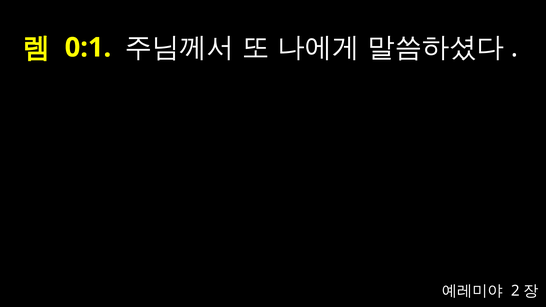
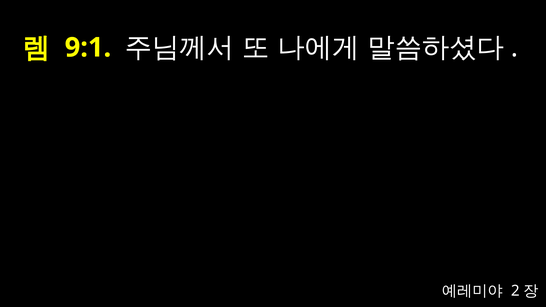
0:1: 0:1 -> 9:1
